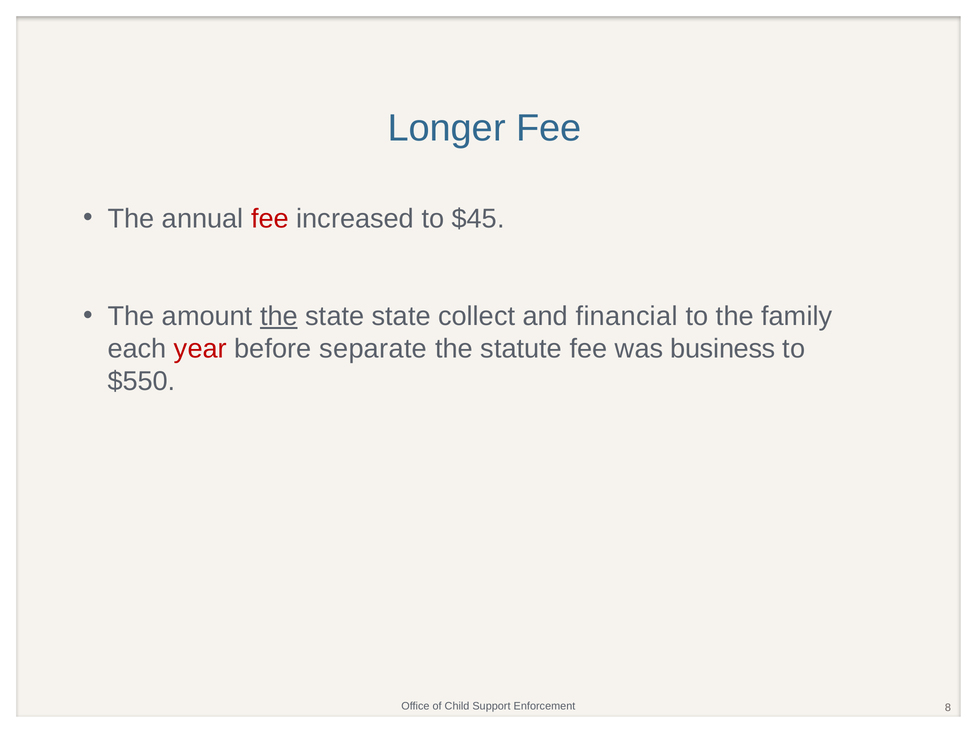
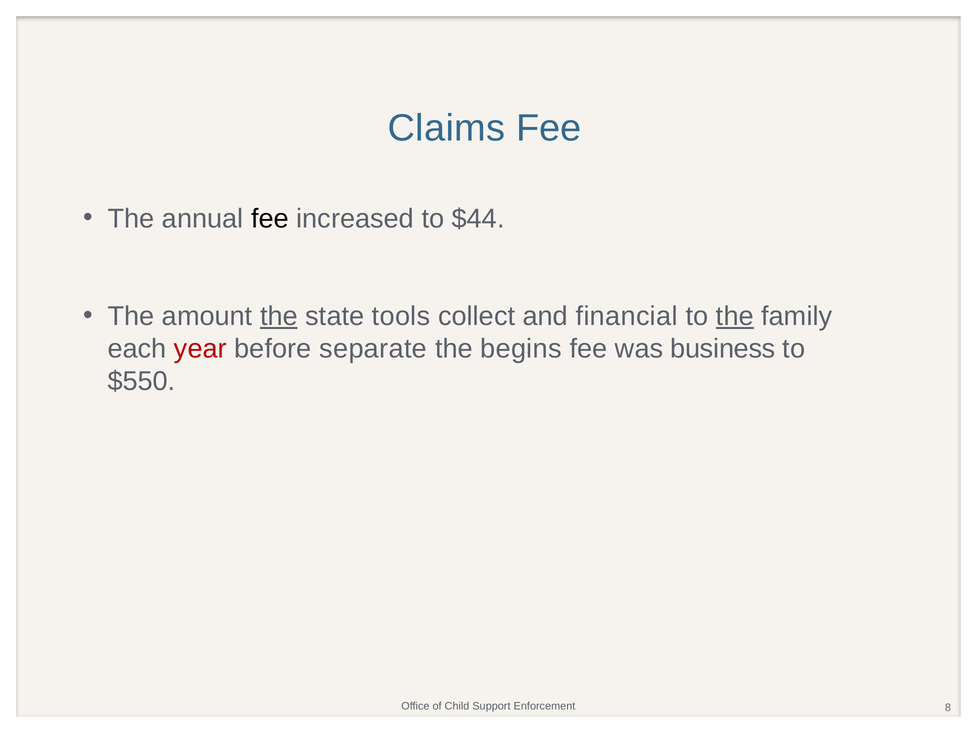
Longer: Longer -> Claims
fee at (270, 218) colour: red -> black
$45: $45 -> $44
state state: state -> tools
the at (735, 316) underline: none -> present
statute: statute -> begins
